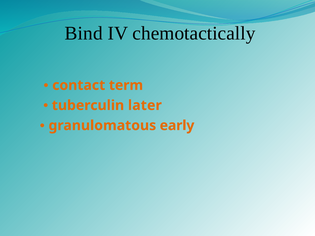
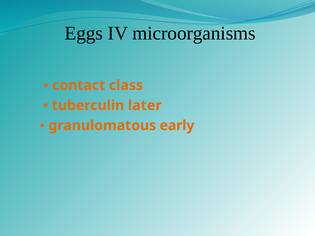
Bind: Bind -> Eggs
chemotactically: chemotactically -> microorganisms
term: term -> class
